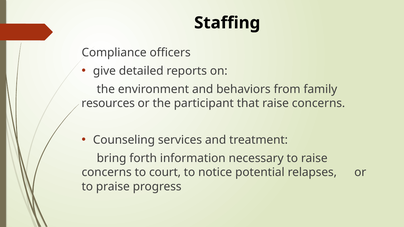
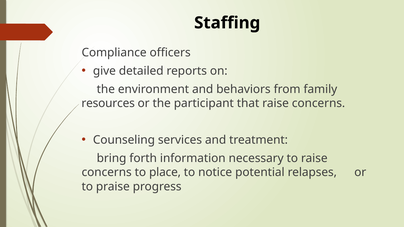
court: court -> place
